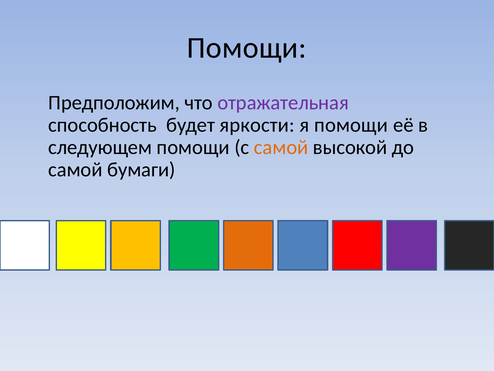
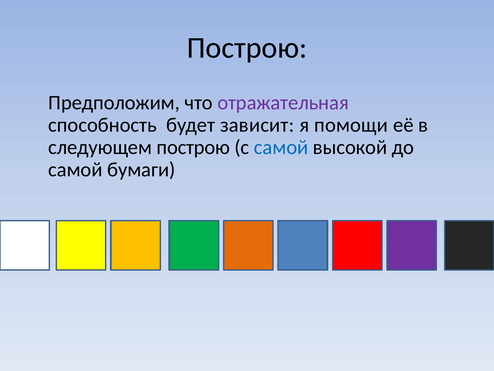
Помощи at (247, 48): Помощи -> Построю
яркости: яркости -> зависит
следующем помощи: помощи -> построю
самой at (281, 147) colour: orange -> blue
